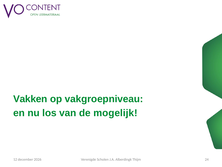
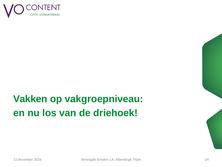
mogelijk: mogelijk -> driehoek
